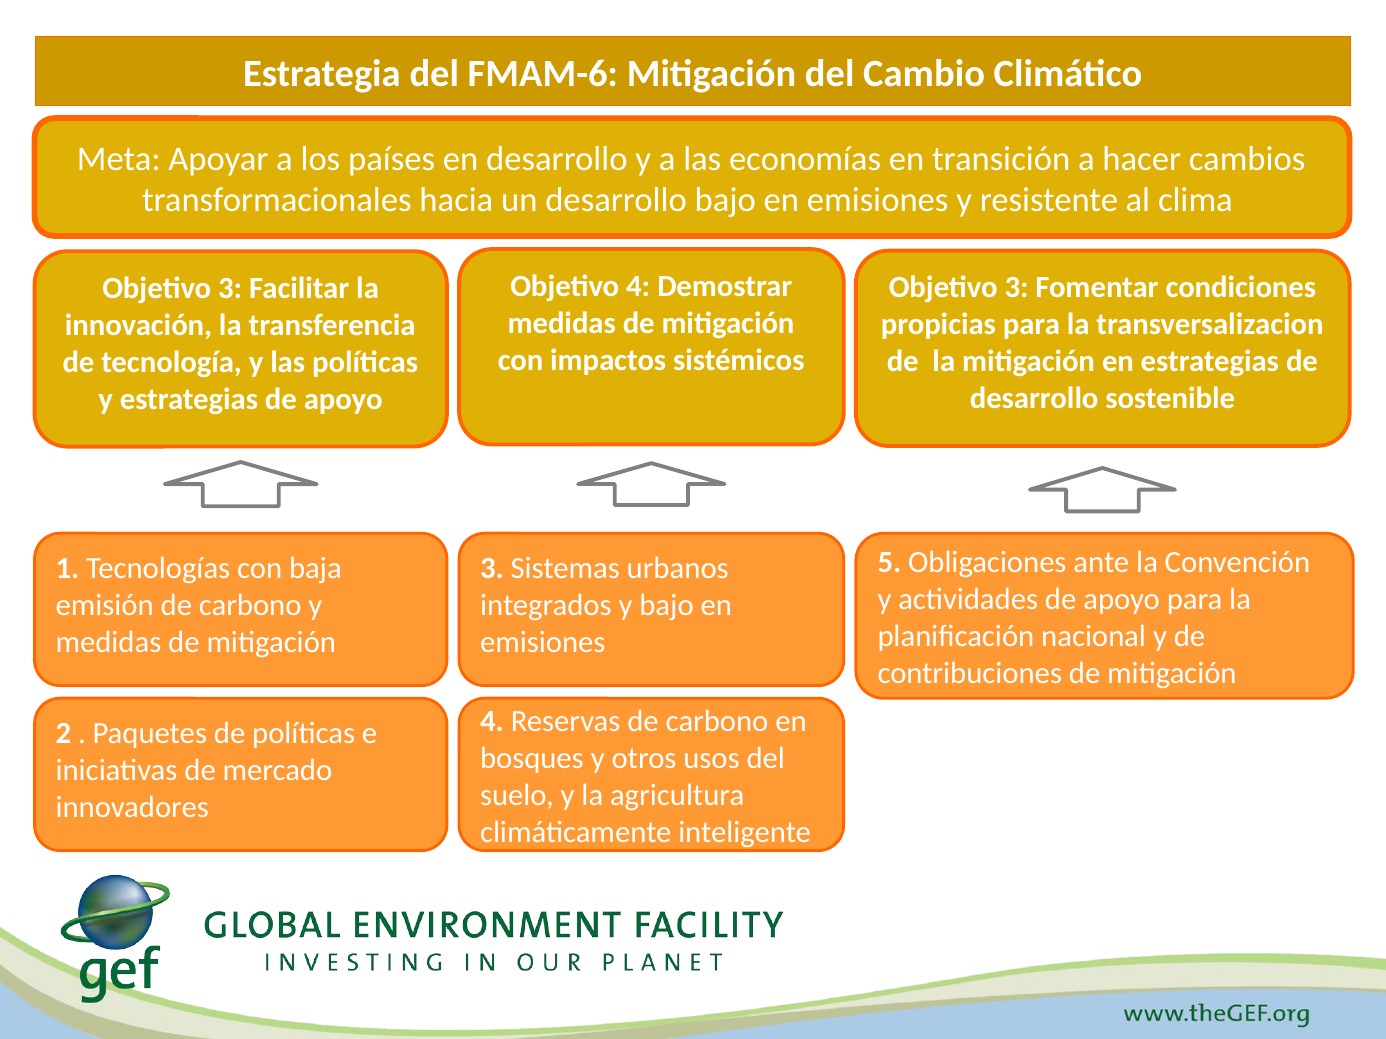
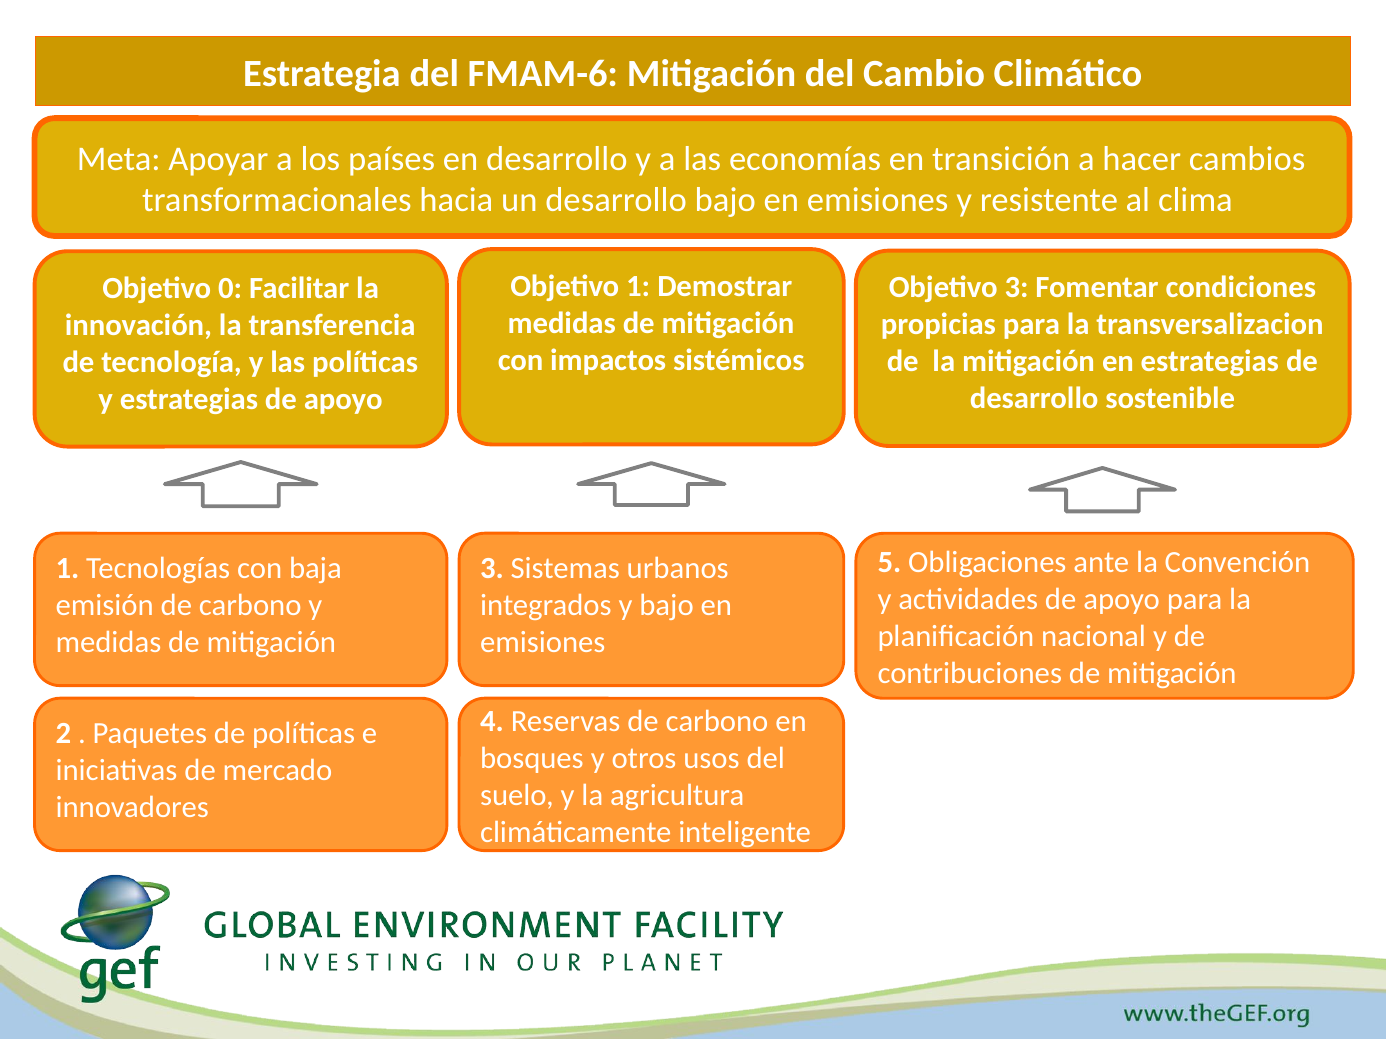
Objetivo 4: 4 -> 1
3 at (230, 288): 3 -> 0
